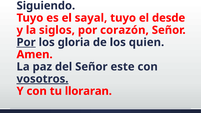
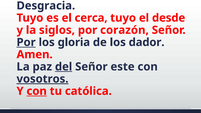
Siguiendo: Siguiendo -> Desgracia
sayal: sayal -> cerca
quien: quien -> dador
del underline: none -> present
con at (37, 91) underline: none -> present
lloraran: lloraran -> católica
